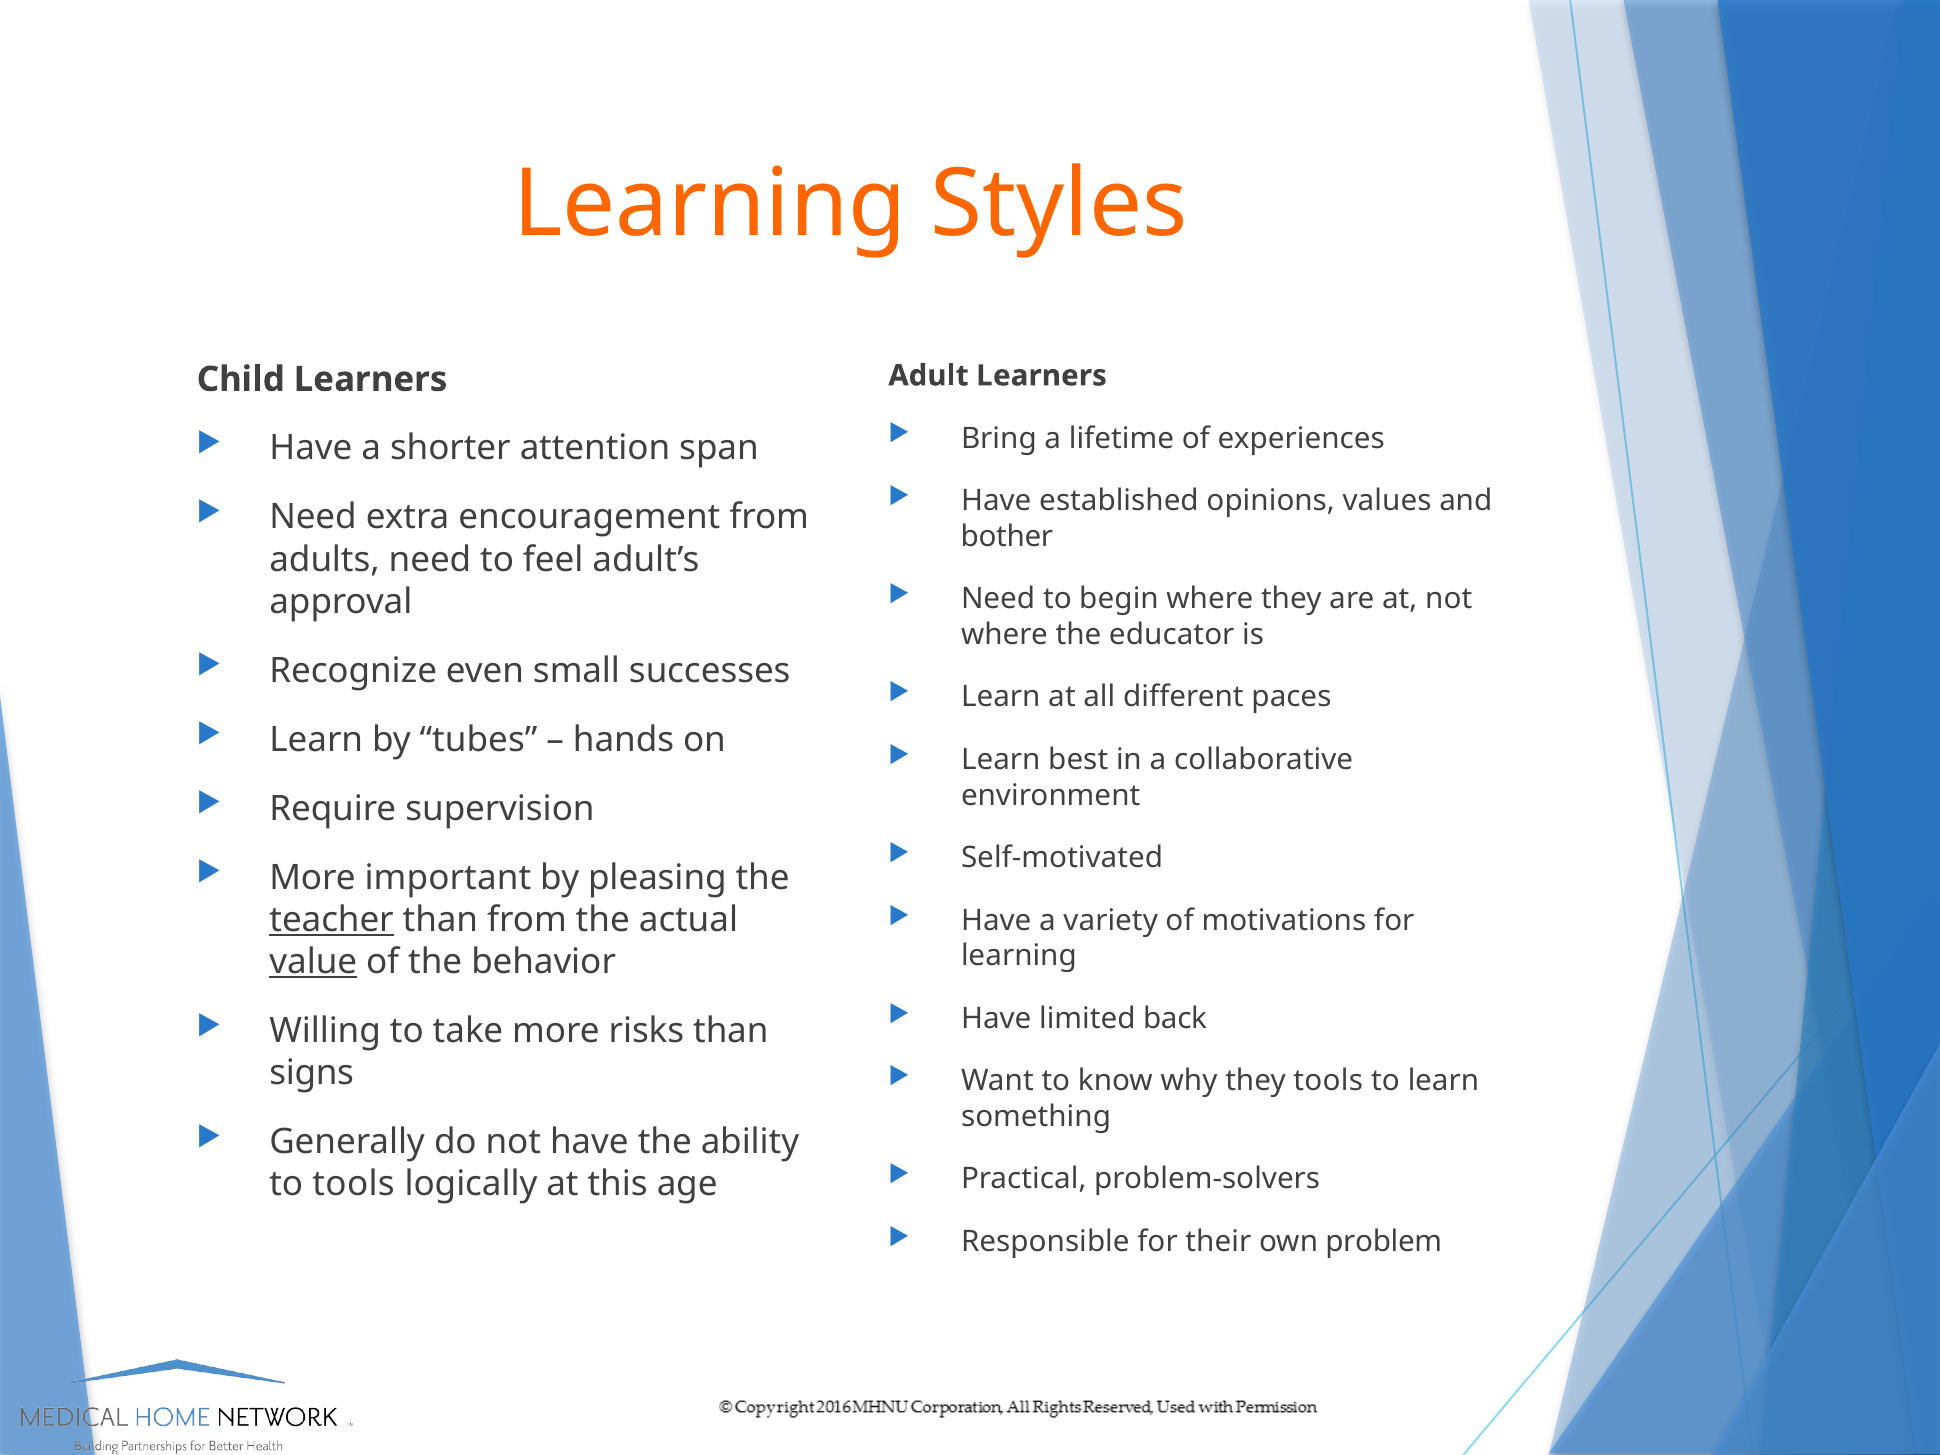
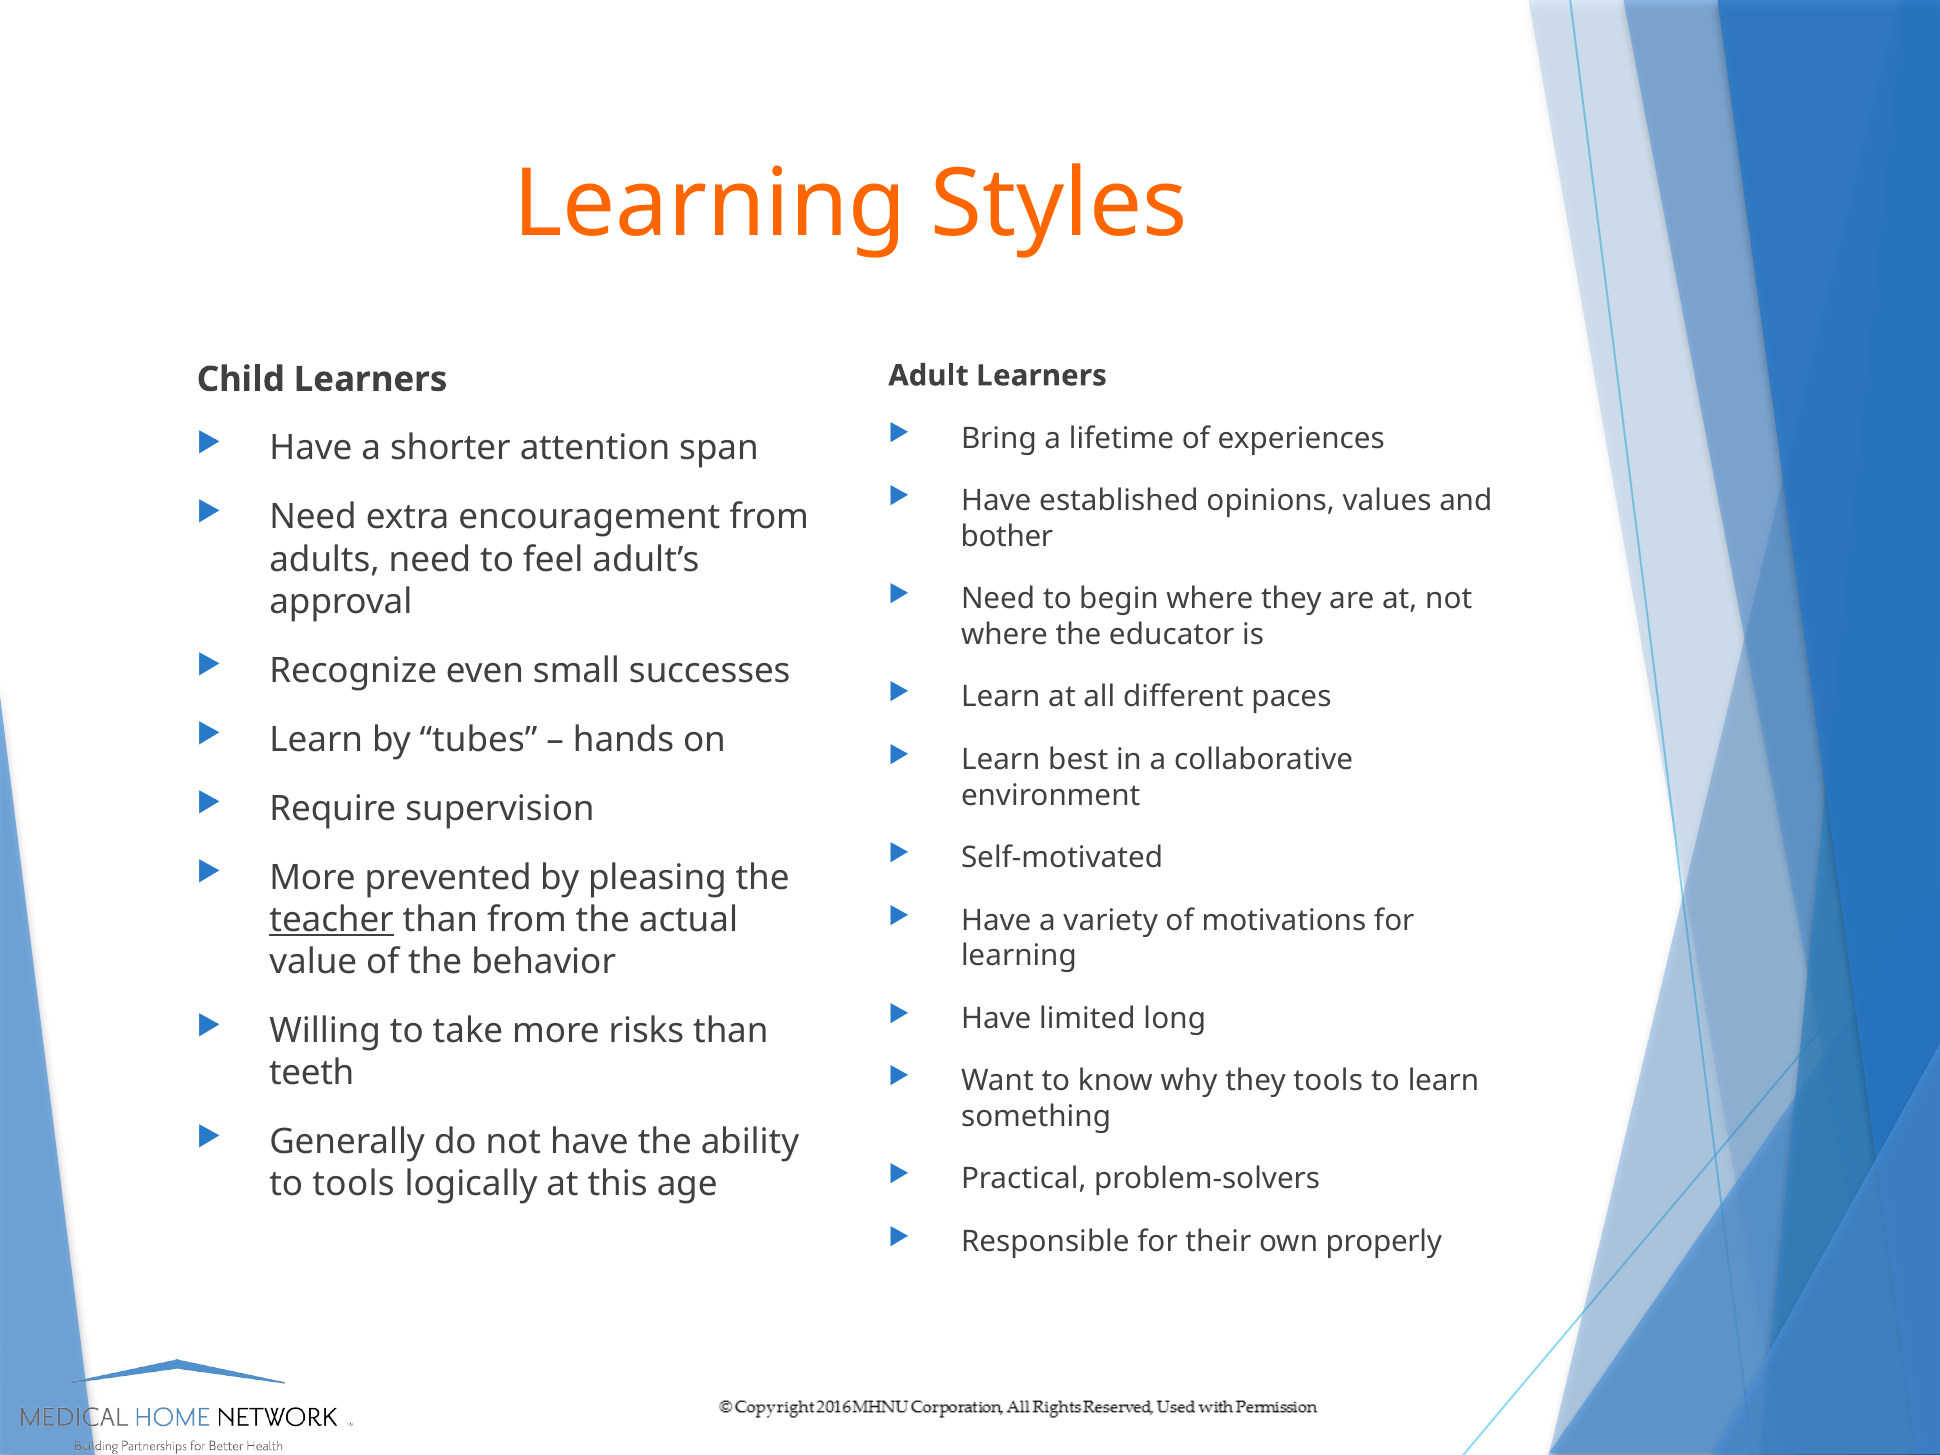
important: important -> prevented
value underline: present -> none
back: back -> long
signs: signs -> teeth
problem: problem -> properly
